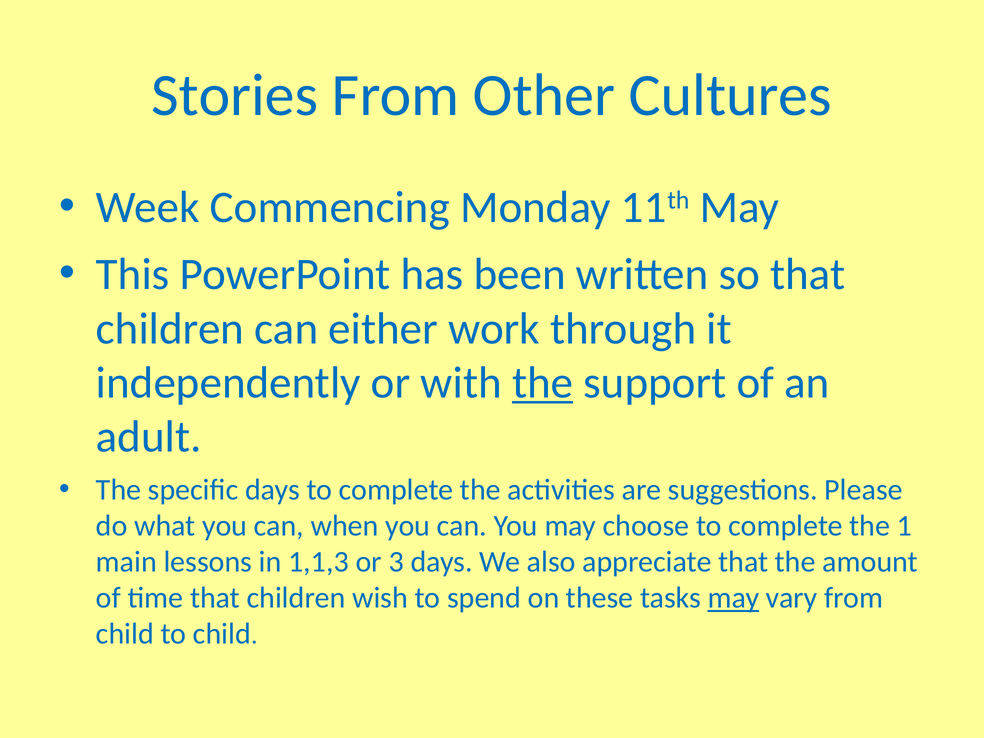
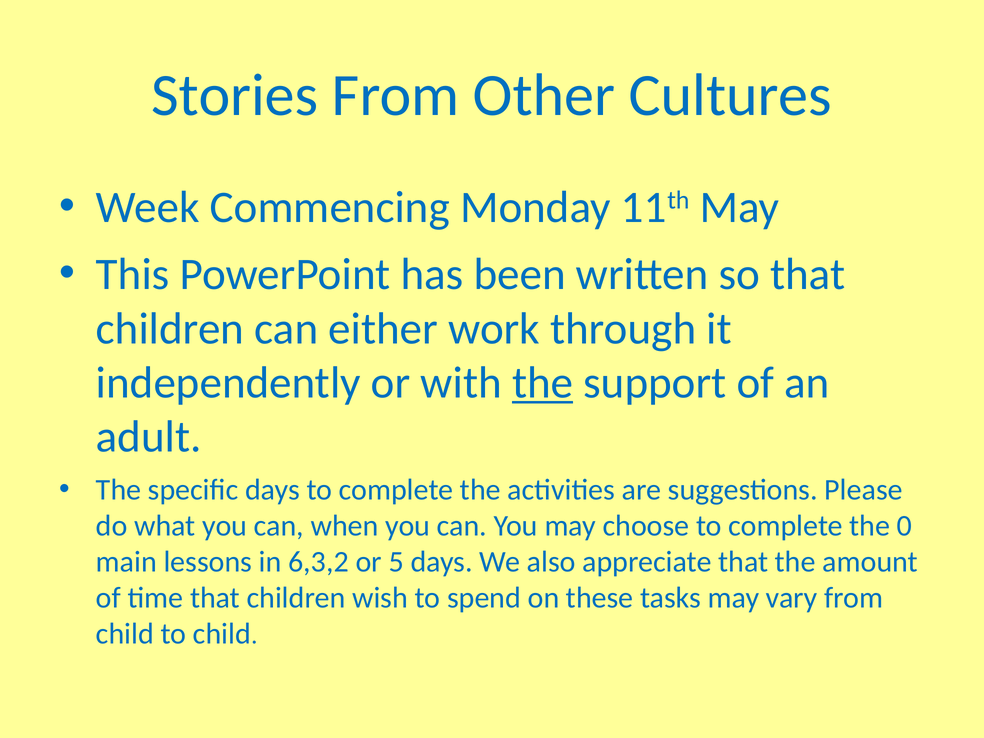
1: 1 -> 0
1,1,3: 1,1,3 -> 6,3,2
3: 3 -> 5
may at (734, 598) underline: present -> none
